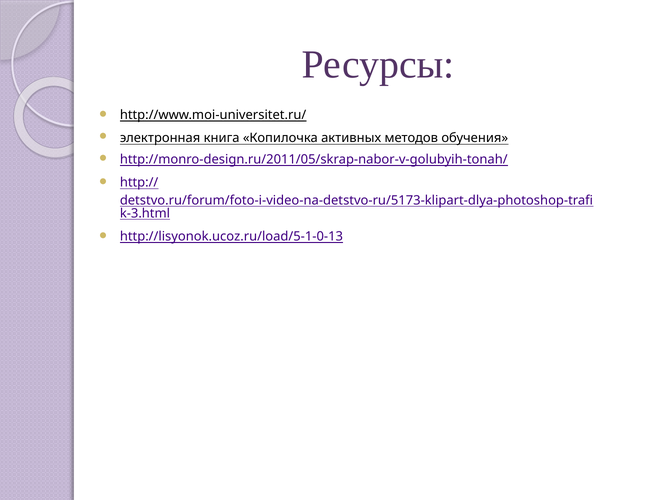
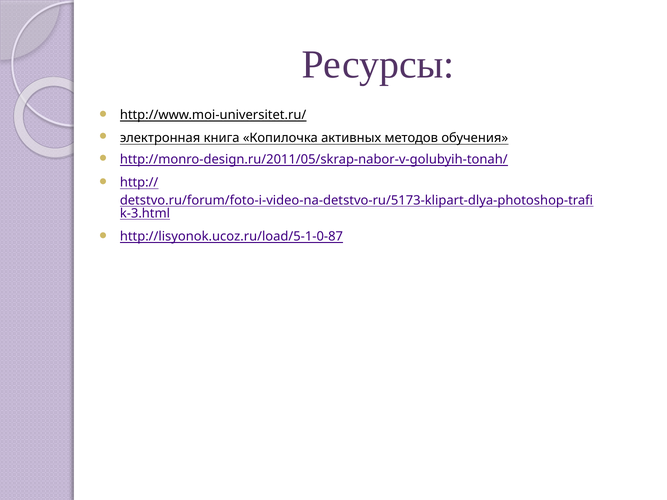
http://lisyonok.ucoz.ru/load/5-1-0-13: http://lisyonok.ucoz.ru/load/5-1-0-13 -> http://lisyonok.ucoz.ru/load/5-1-0-87
